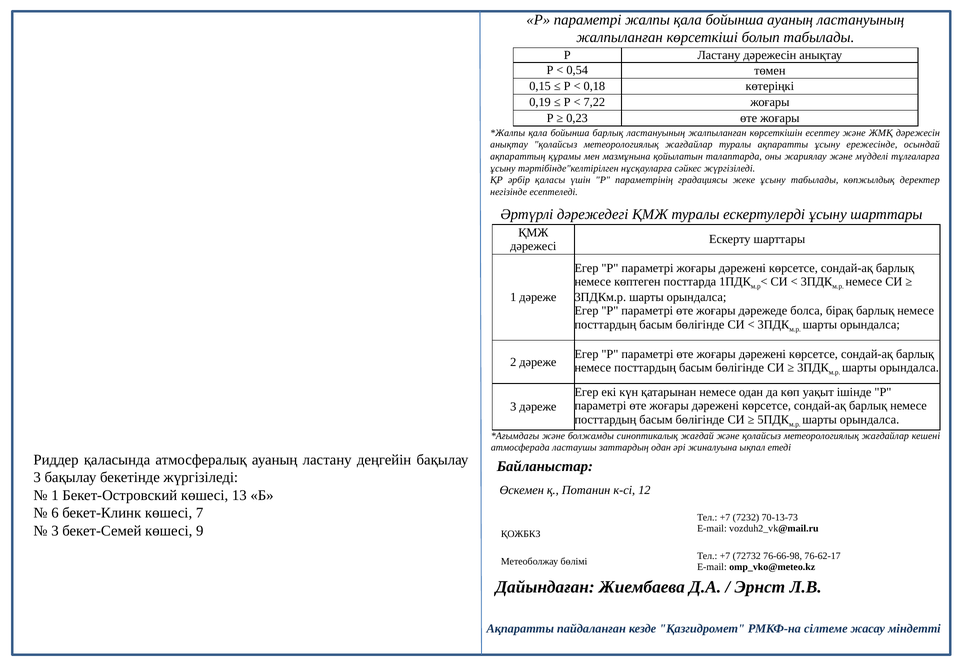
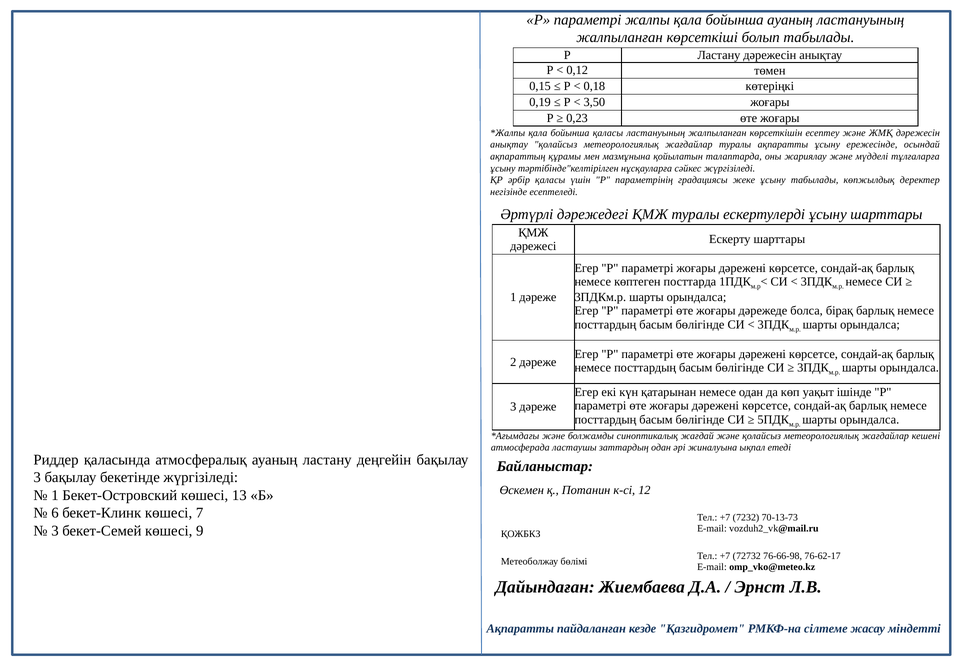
0,54: 0,54 -> 0,12
7,22: 7,22 -> 3,50
бойынша барлық: барлық -> қаласы
